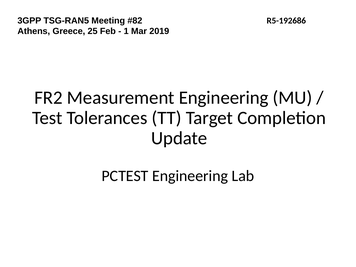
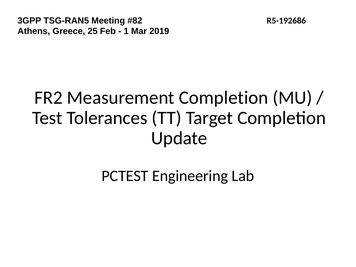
Measurement Engineering: Engineering -> Completion
